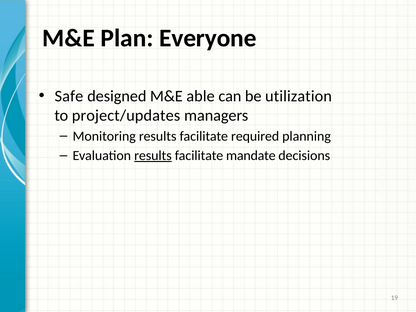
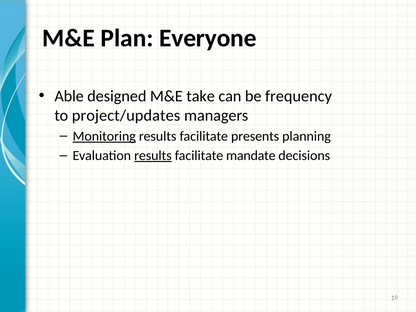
Safe: Safe -> Able
able: able -> take
utilization: utilization -> frequency
Monitoring underline: none -> present
required: required -> presents
